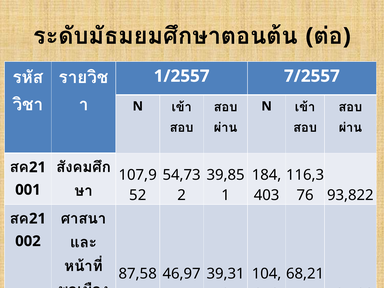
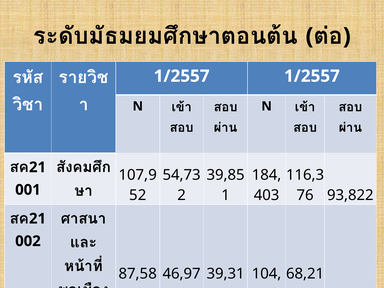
1/2557 7/2557: 7/2557 -> 1/2557
